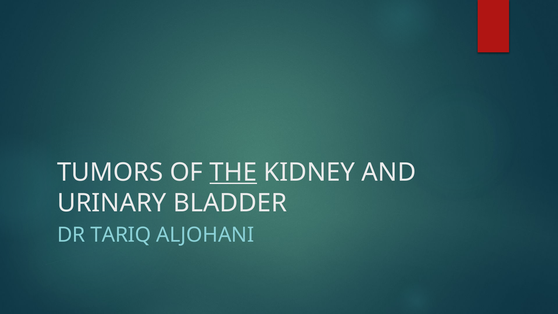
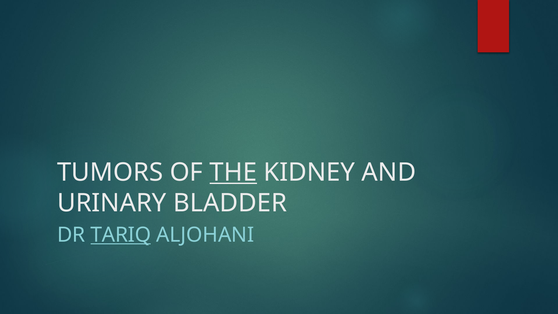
TARIQ underline: none -> present
